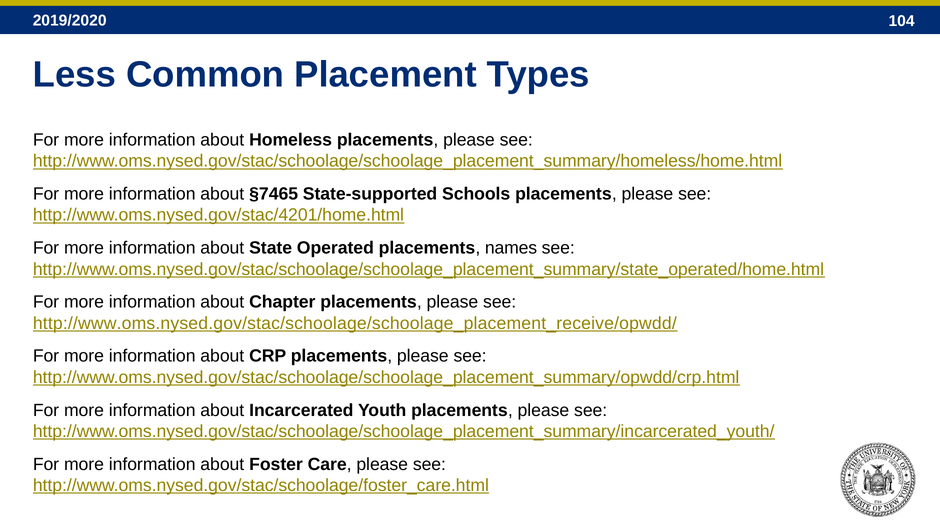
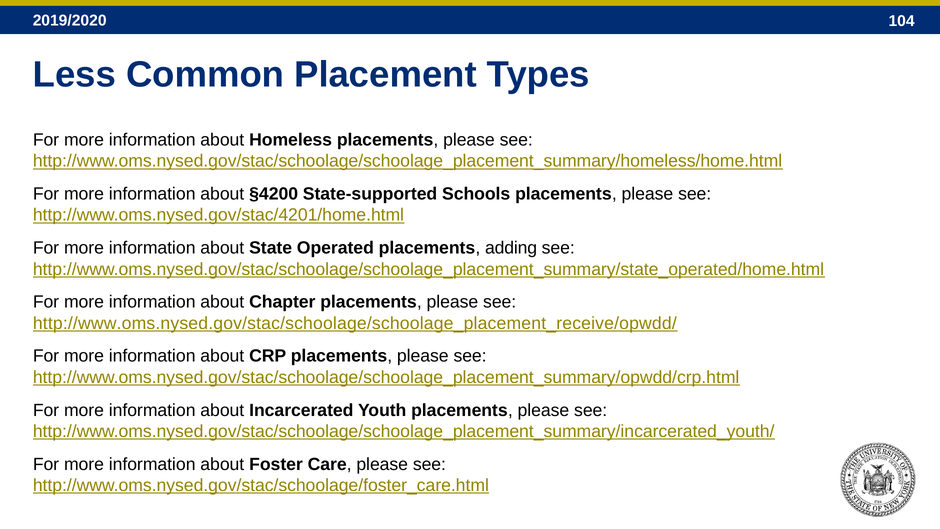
§7465: §7465 -> §4200
names: names -> adding
